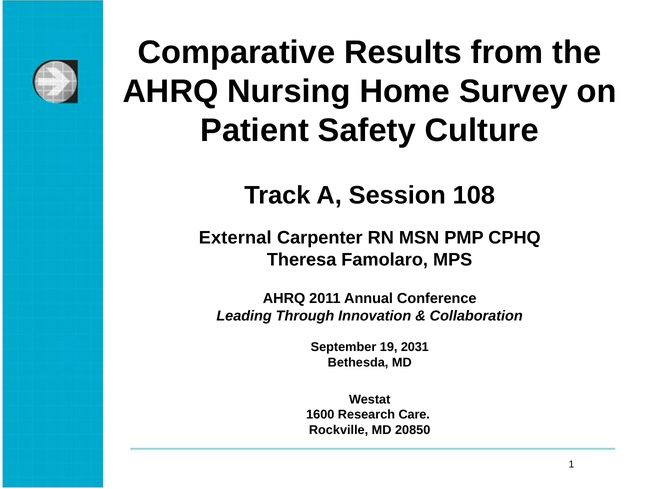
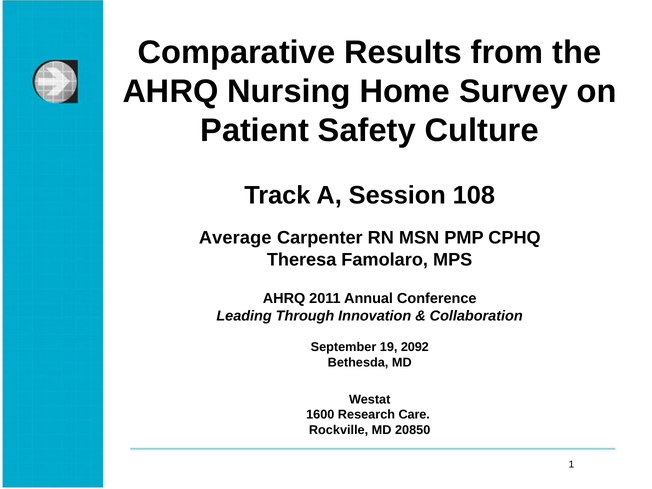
External: External -> Average
2031: 2031 -> 2092
